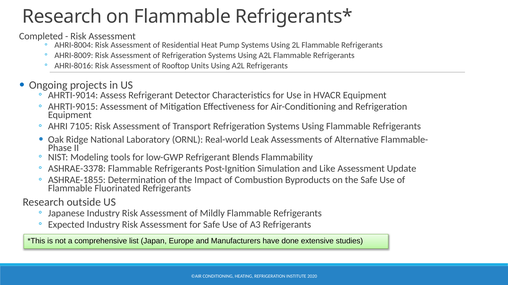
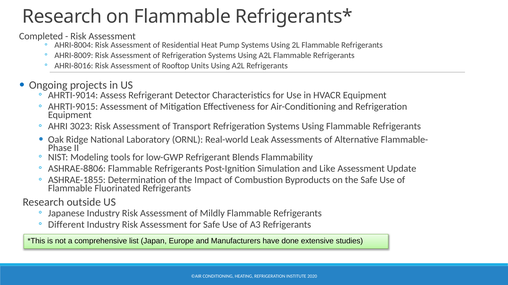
7105: 7105 -> 3023
ASHRAE-3378: ASHRAE-3378 -> ASHRAE-8806
Expected: Expected -> Different
